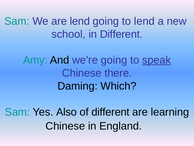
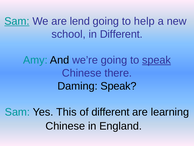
Sam at (17, 21) underline: none -> present
to lend: lend -> help
Daming Which: Which -> Speak
Also: Also -> This
